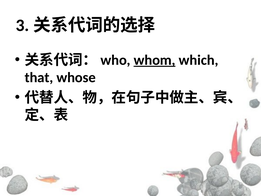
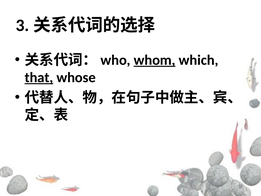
that underline: none -> present
